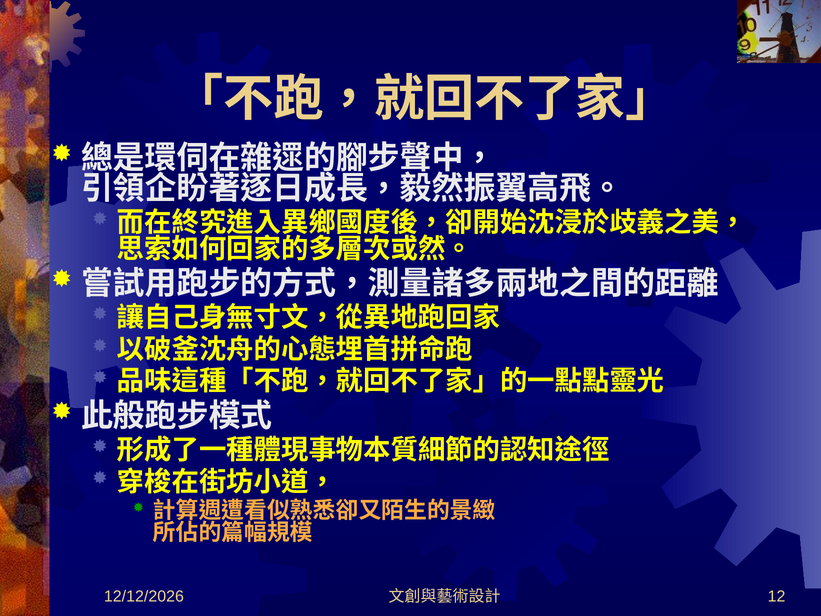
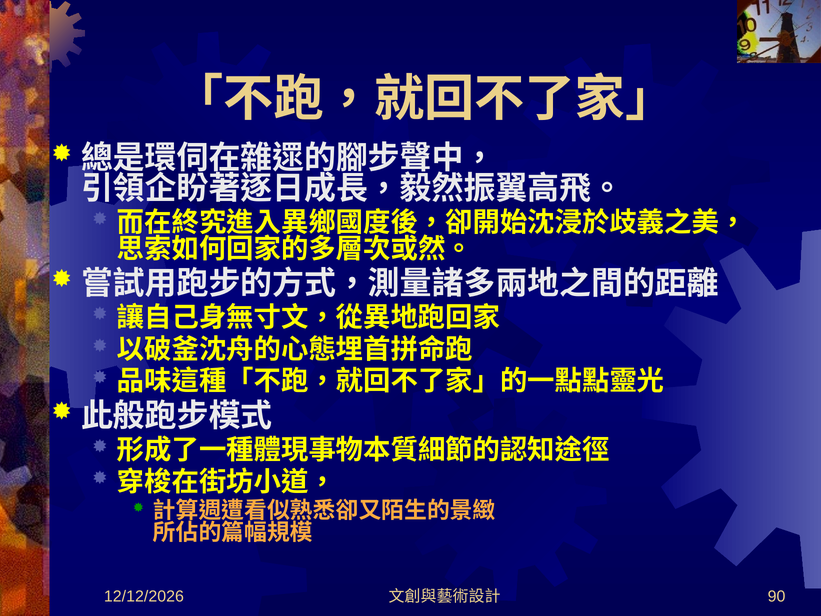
12: 12 -> 90
